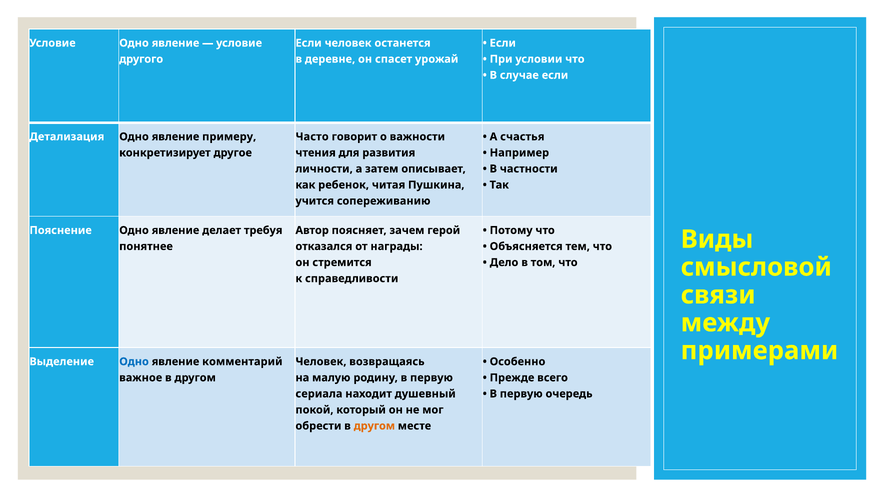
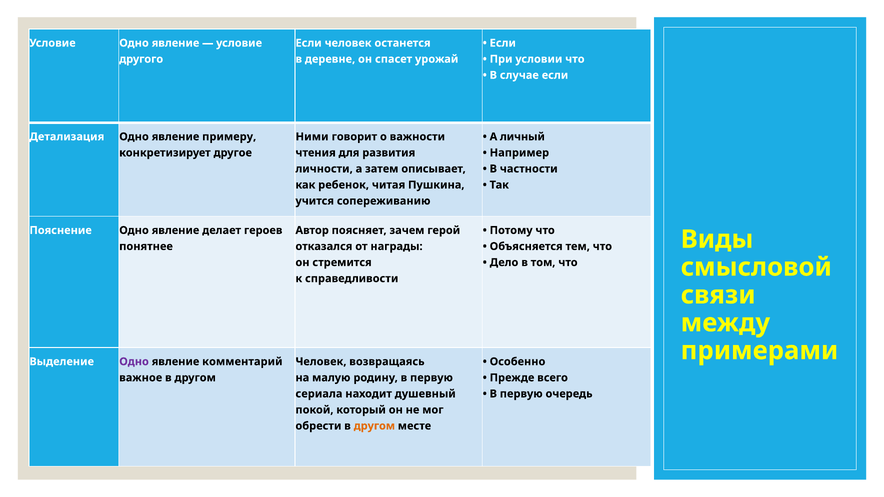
Часто: Часто -> Ними
счастья: счастья -> личный
требуя: требуя -> героев
Одно at (134, 362) colour: blue -> purple
